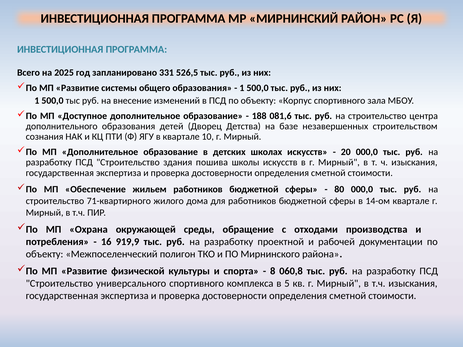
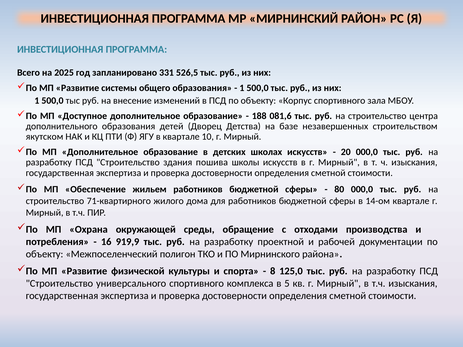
сознания: сознания -> якутском
060,8: 060,8 -> 125,0
